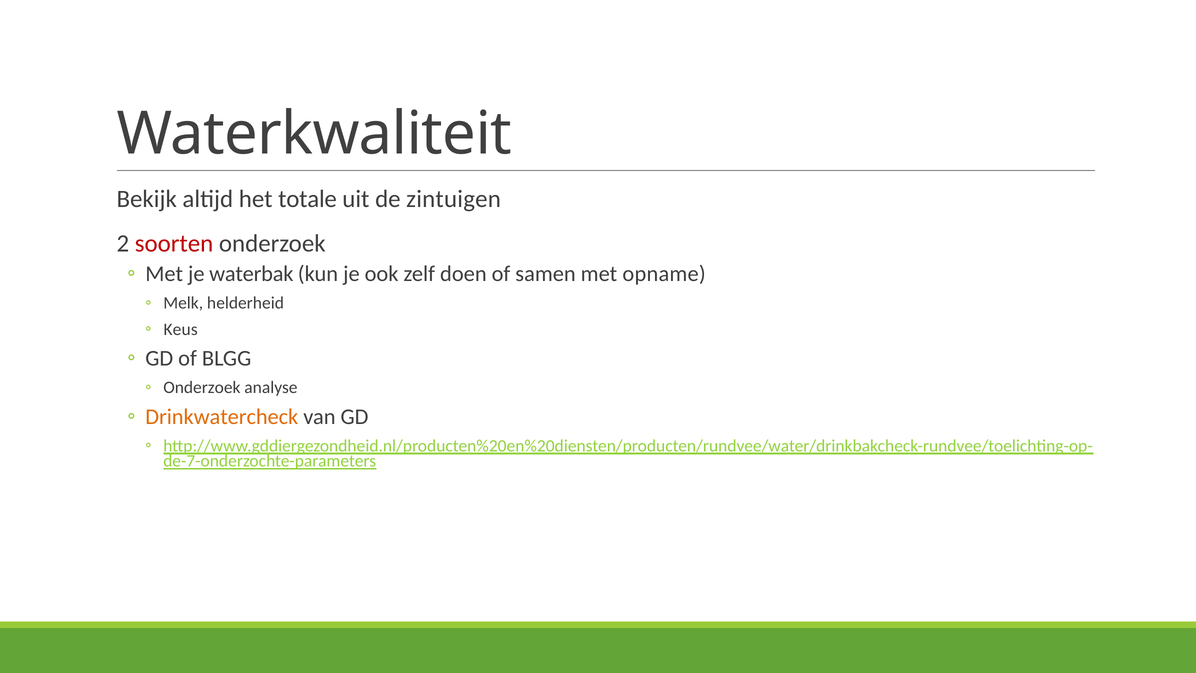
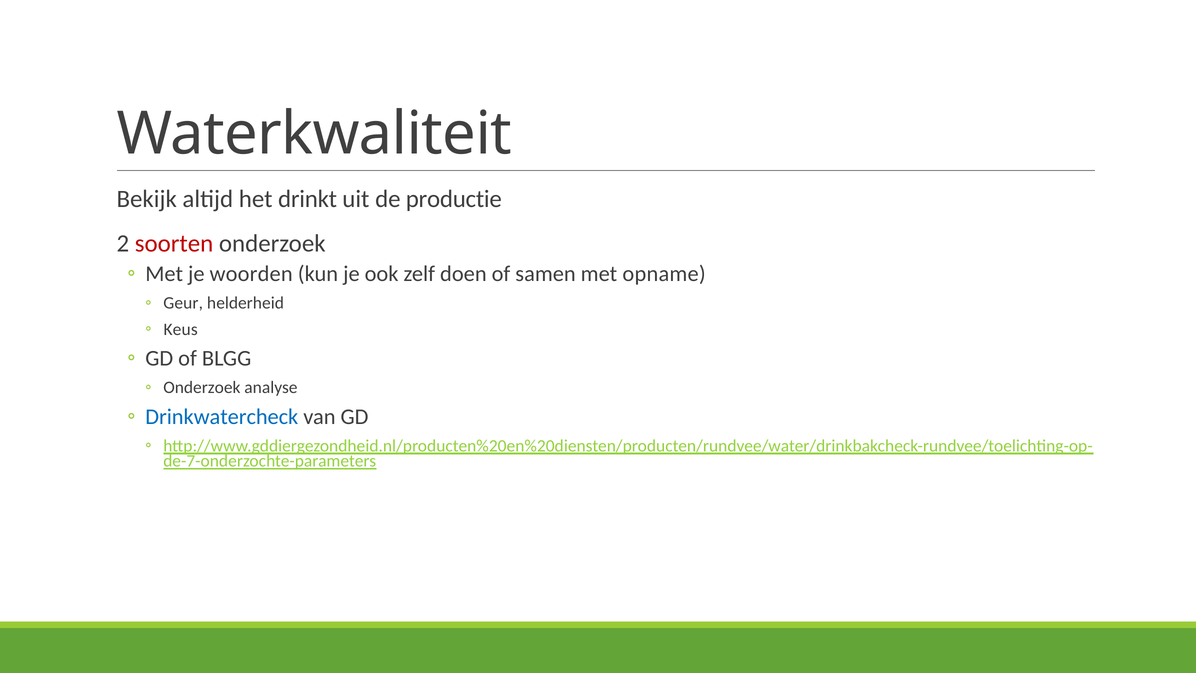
totale: totale -> drinkt
zintuigen: zintuigen -> productie
waterbak: waterbak -> woorden
Melk: Melk -> Geur
Drinkwatercheck colour: orange -> blue
